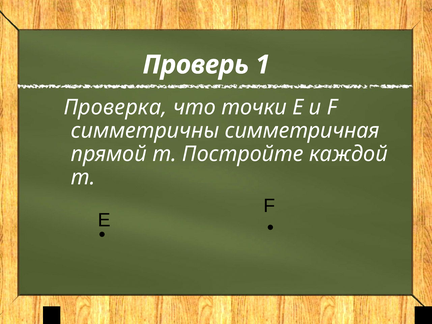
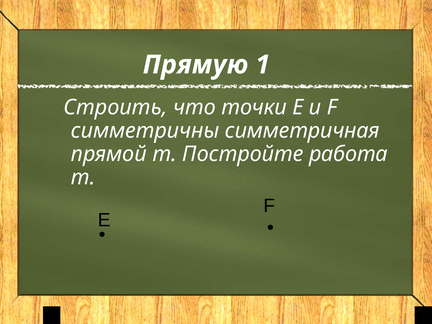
Проверь: Проверь -> Прямую
Проверка: Проверка -> Строить
каждой: каждой -> работа
